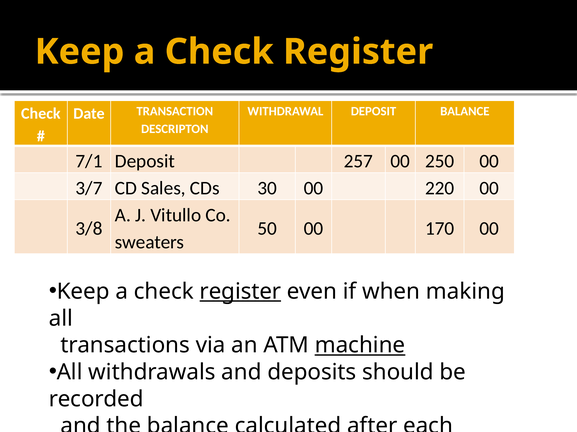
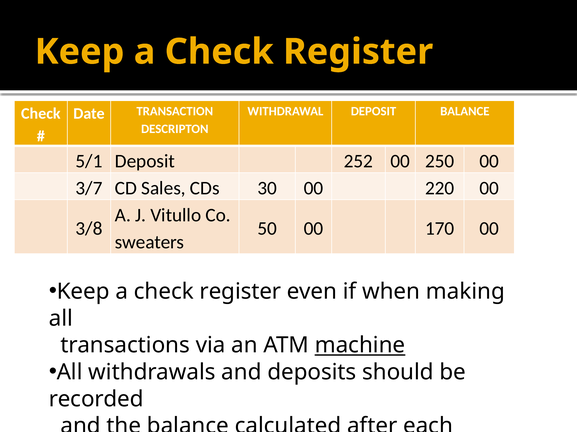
7/1: 7/1 -> 5/1
257: 257 -> 252
register at (240, 292) underline: present -> none
